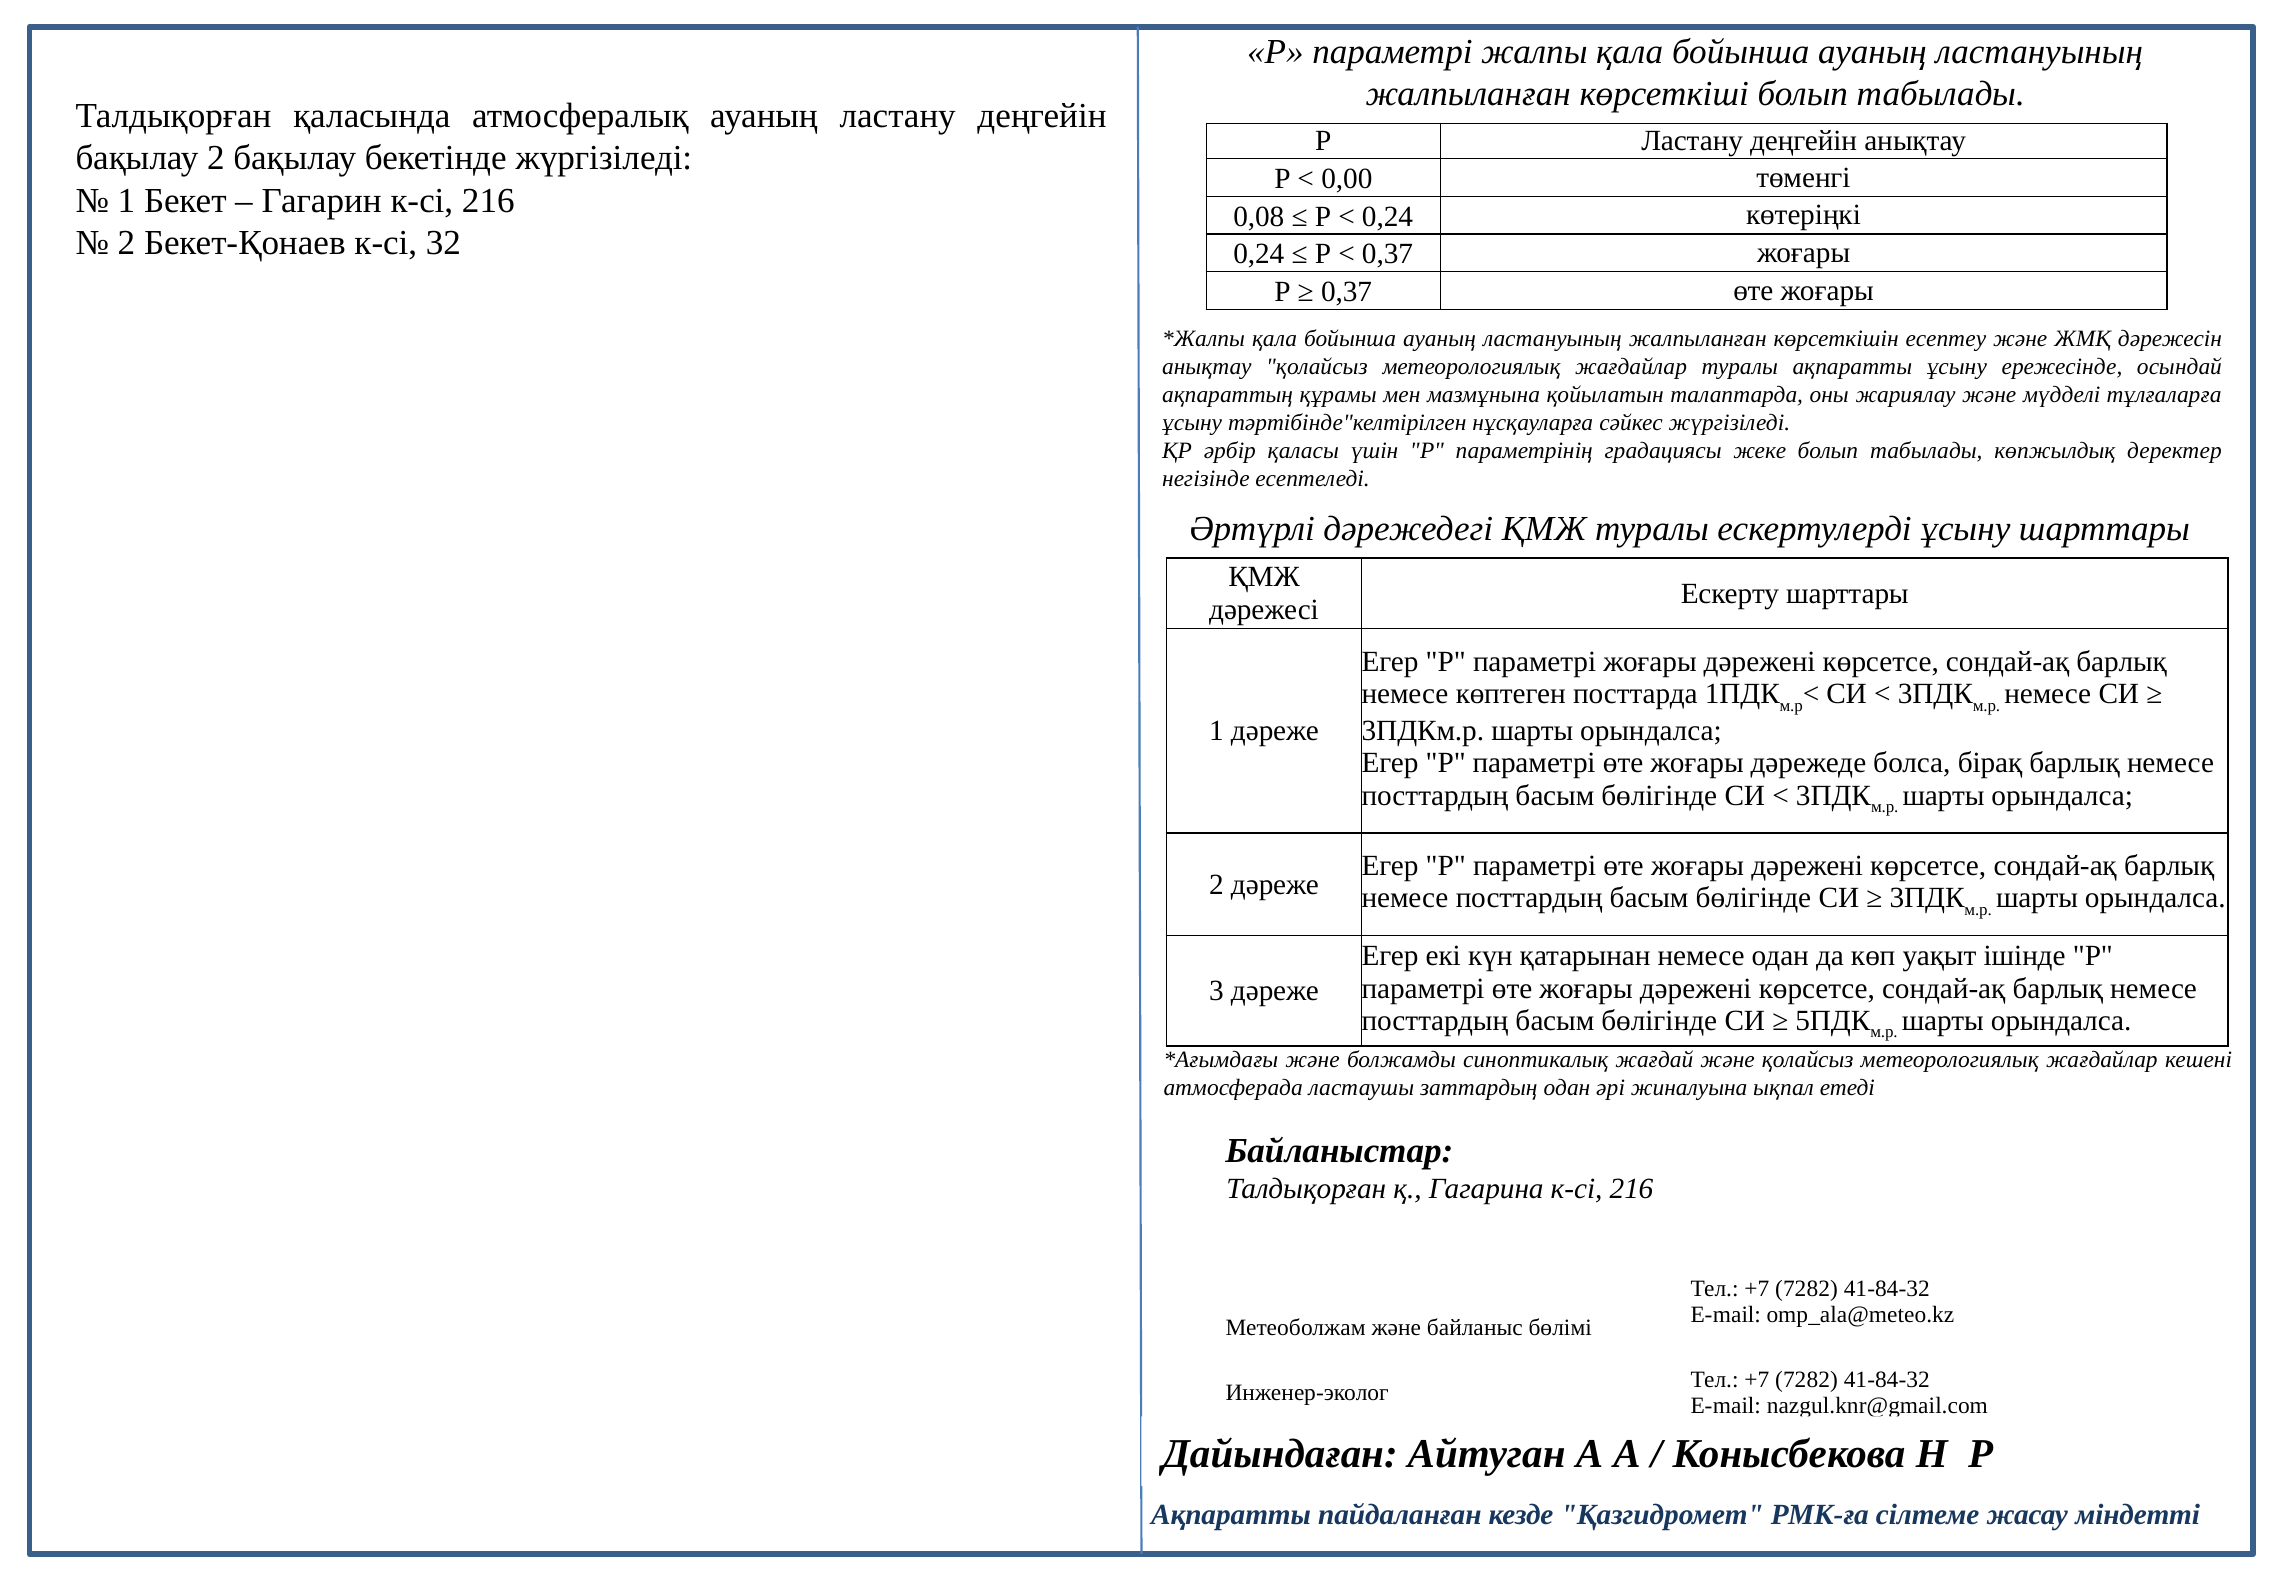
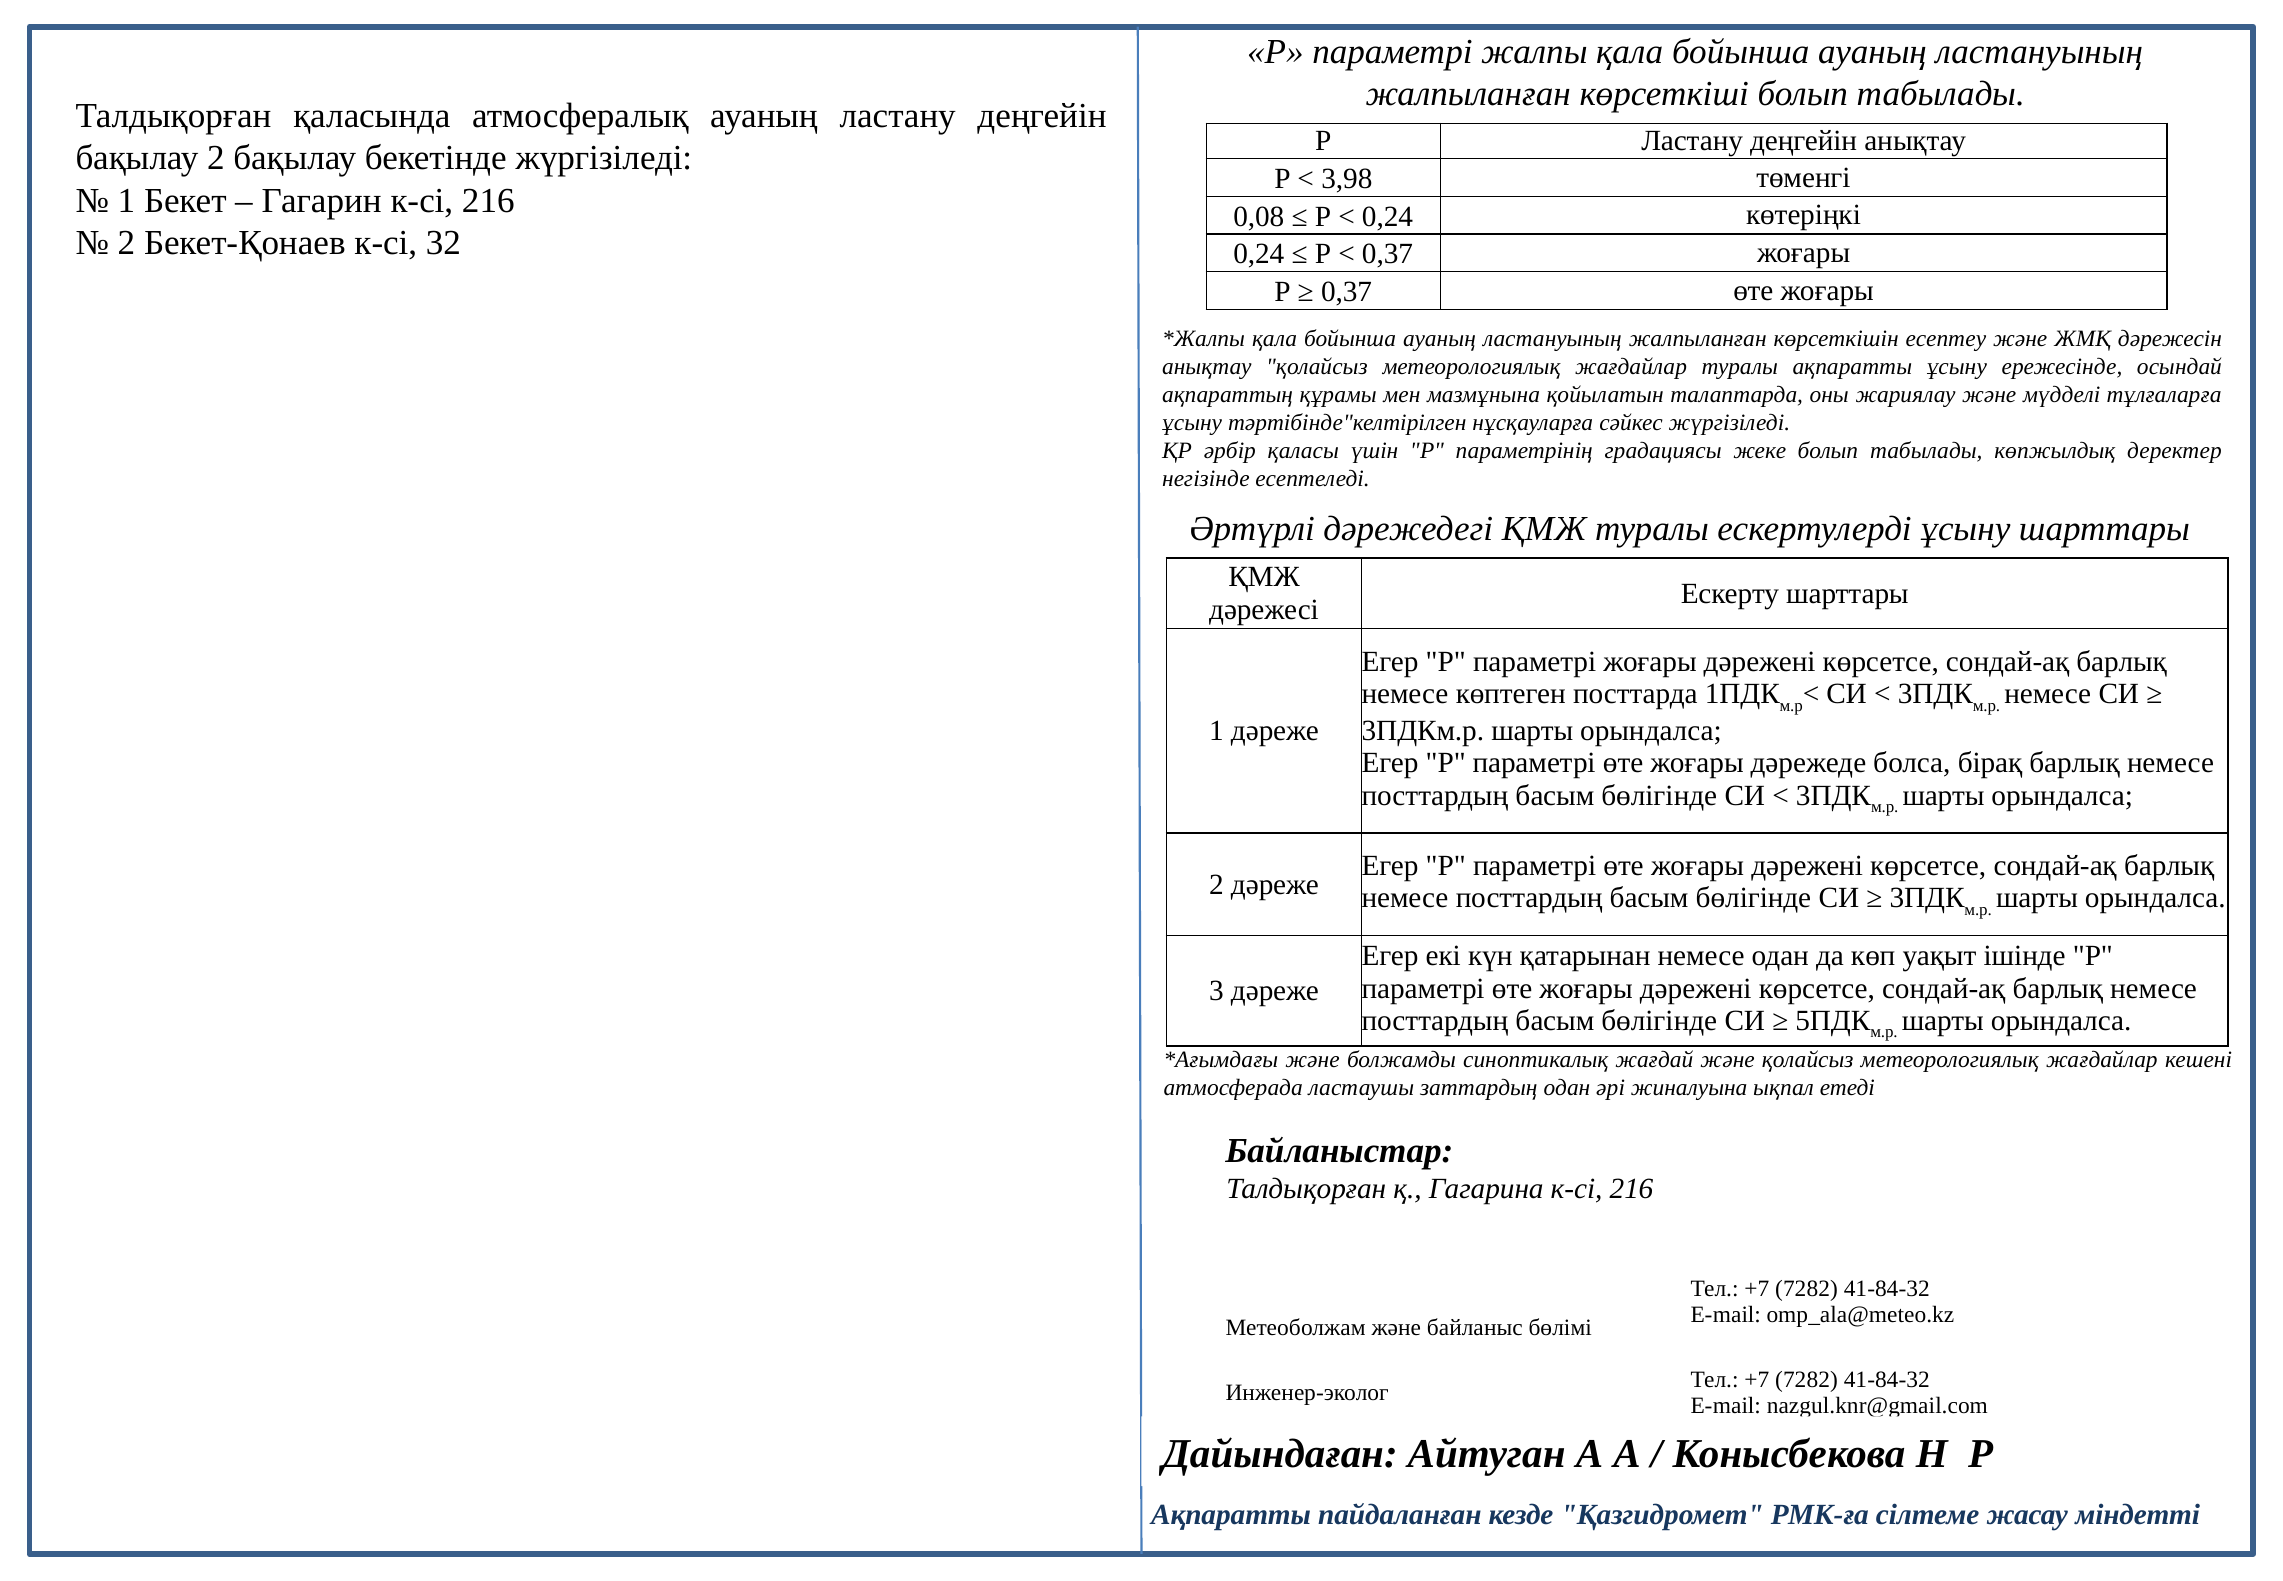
0,00: 0,00 -> 3,98
